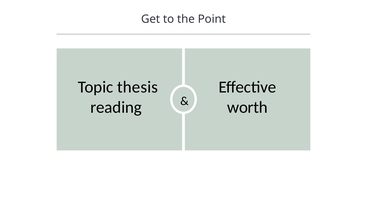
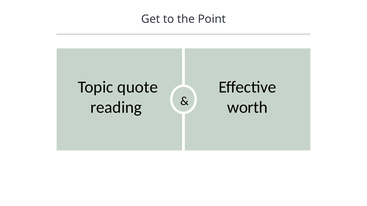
thesis: thesis -> quote
